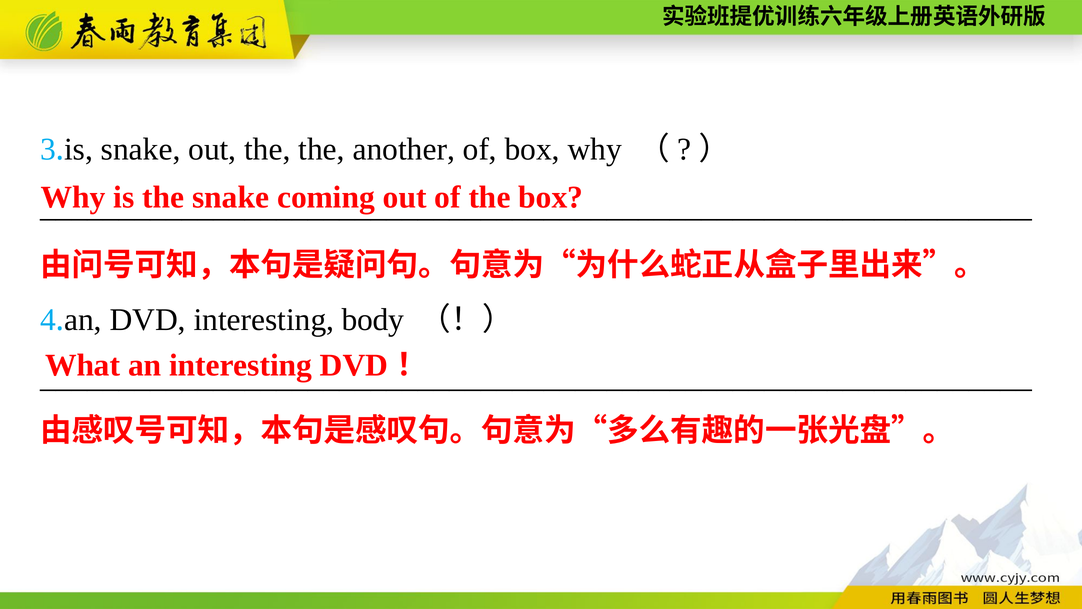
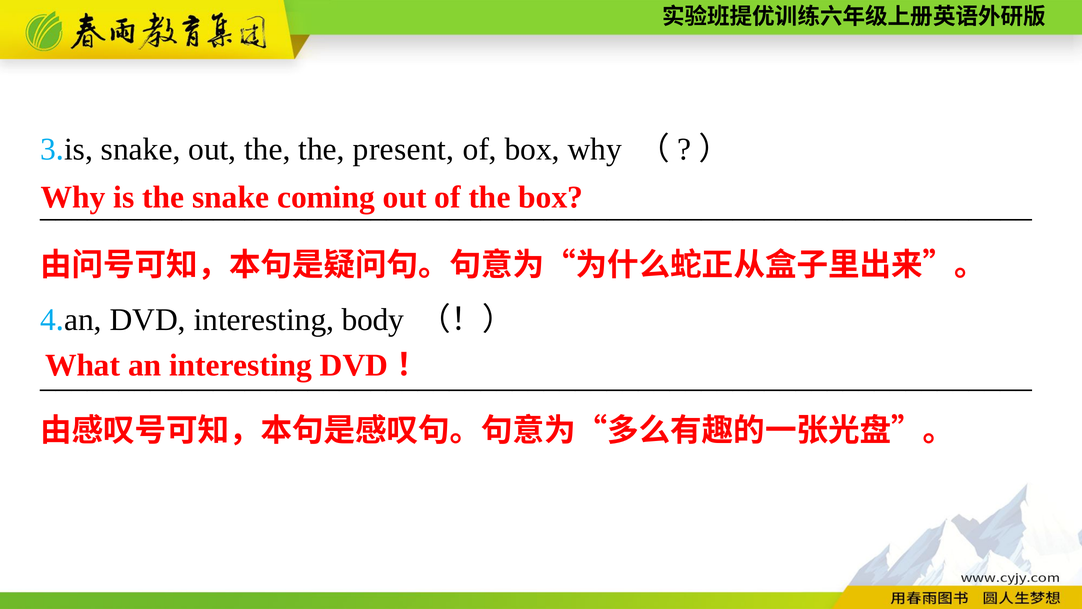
another: another -> present
